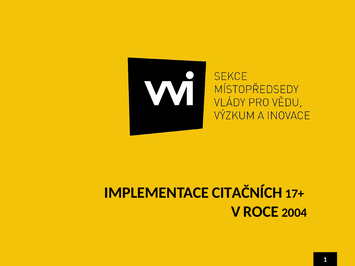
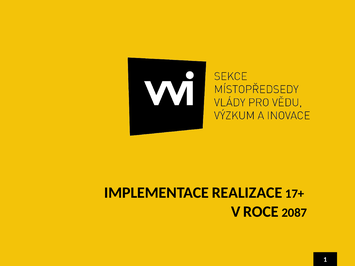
CITAČNÍCH: CITAČNÍCH -> REALIZACE
2004: 2004 -> 2087
